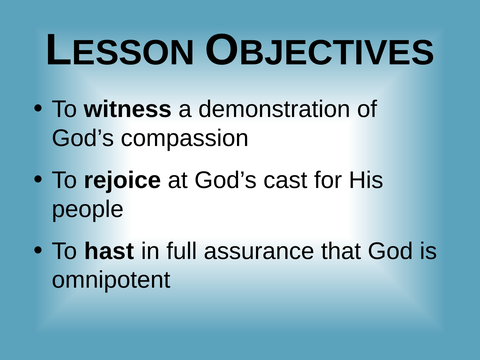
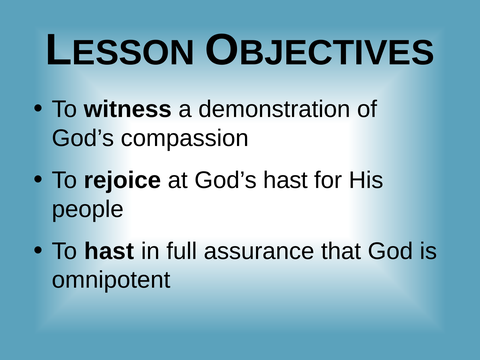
God’s cast: cast -> hast
